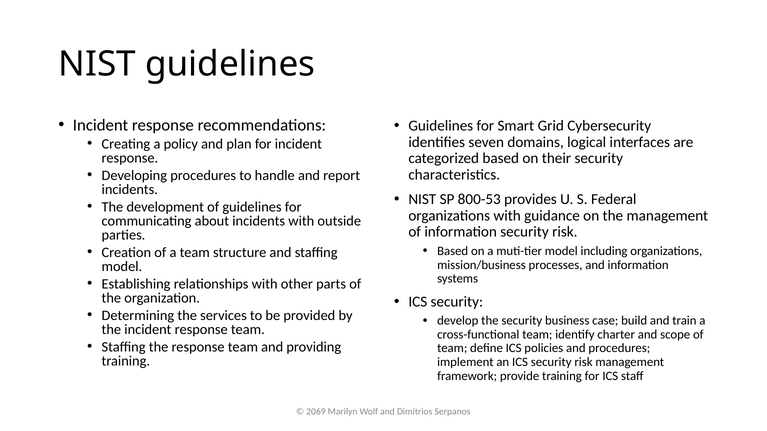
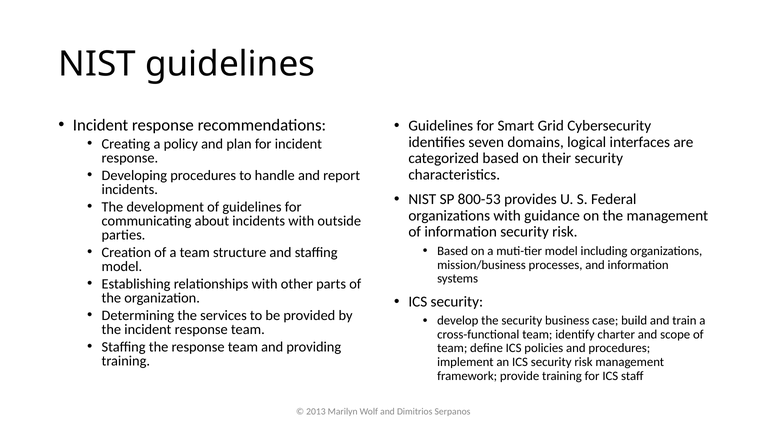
2069: 2069 -> 2013
